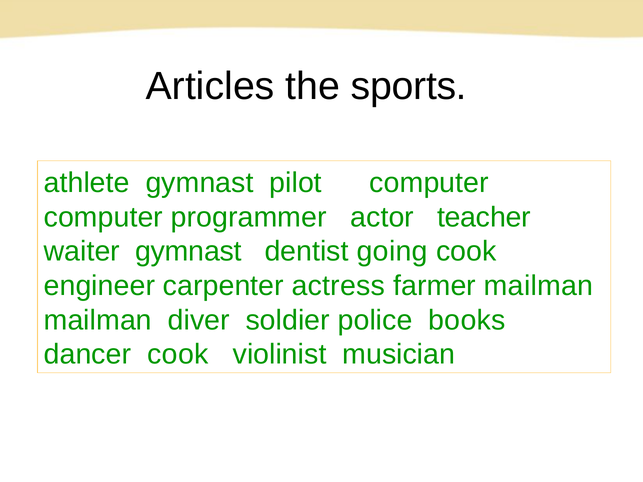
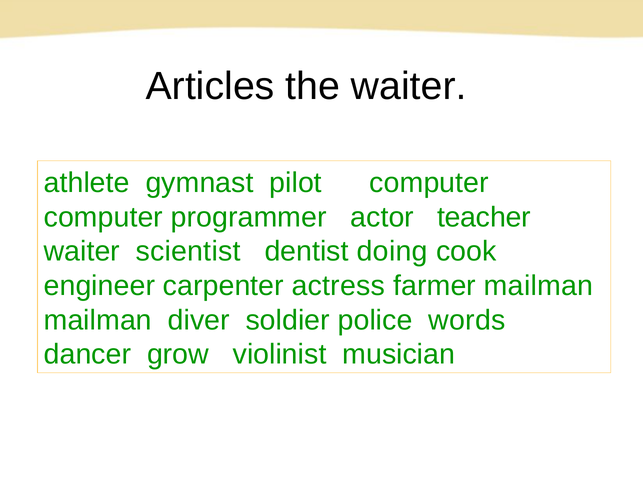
the sports: sports -> waiter
waiter gymnast: gymnast -> scientist
going: going -> doing
books: books -> words
dancer cook: cook -> grow
